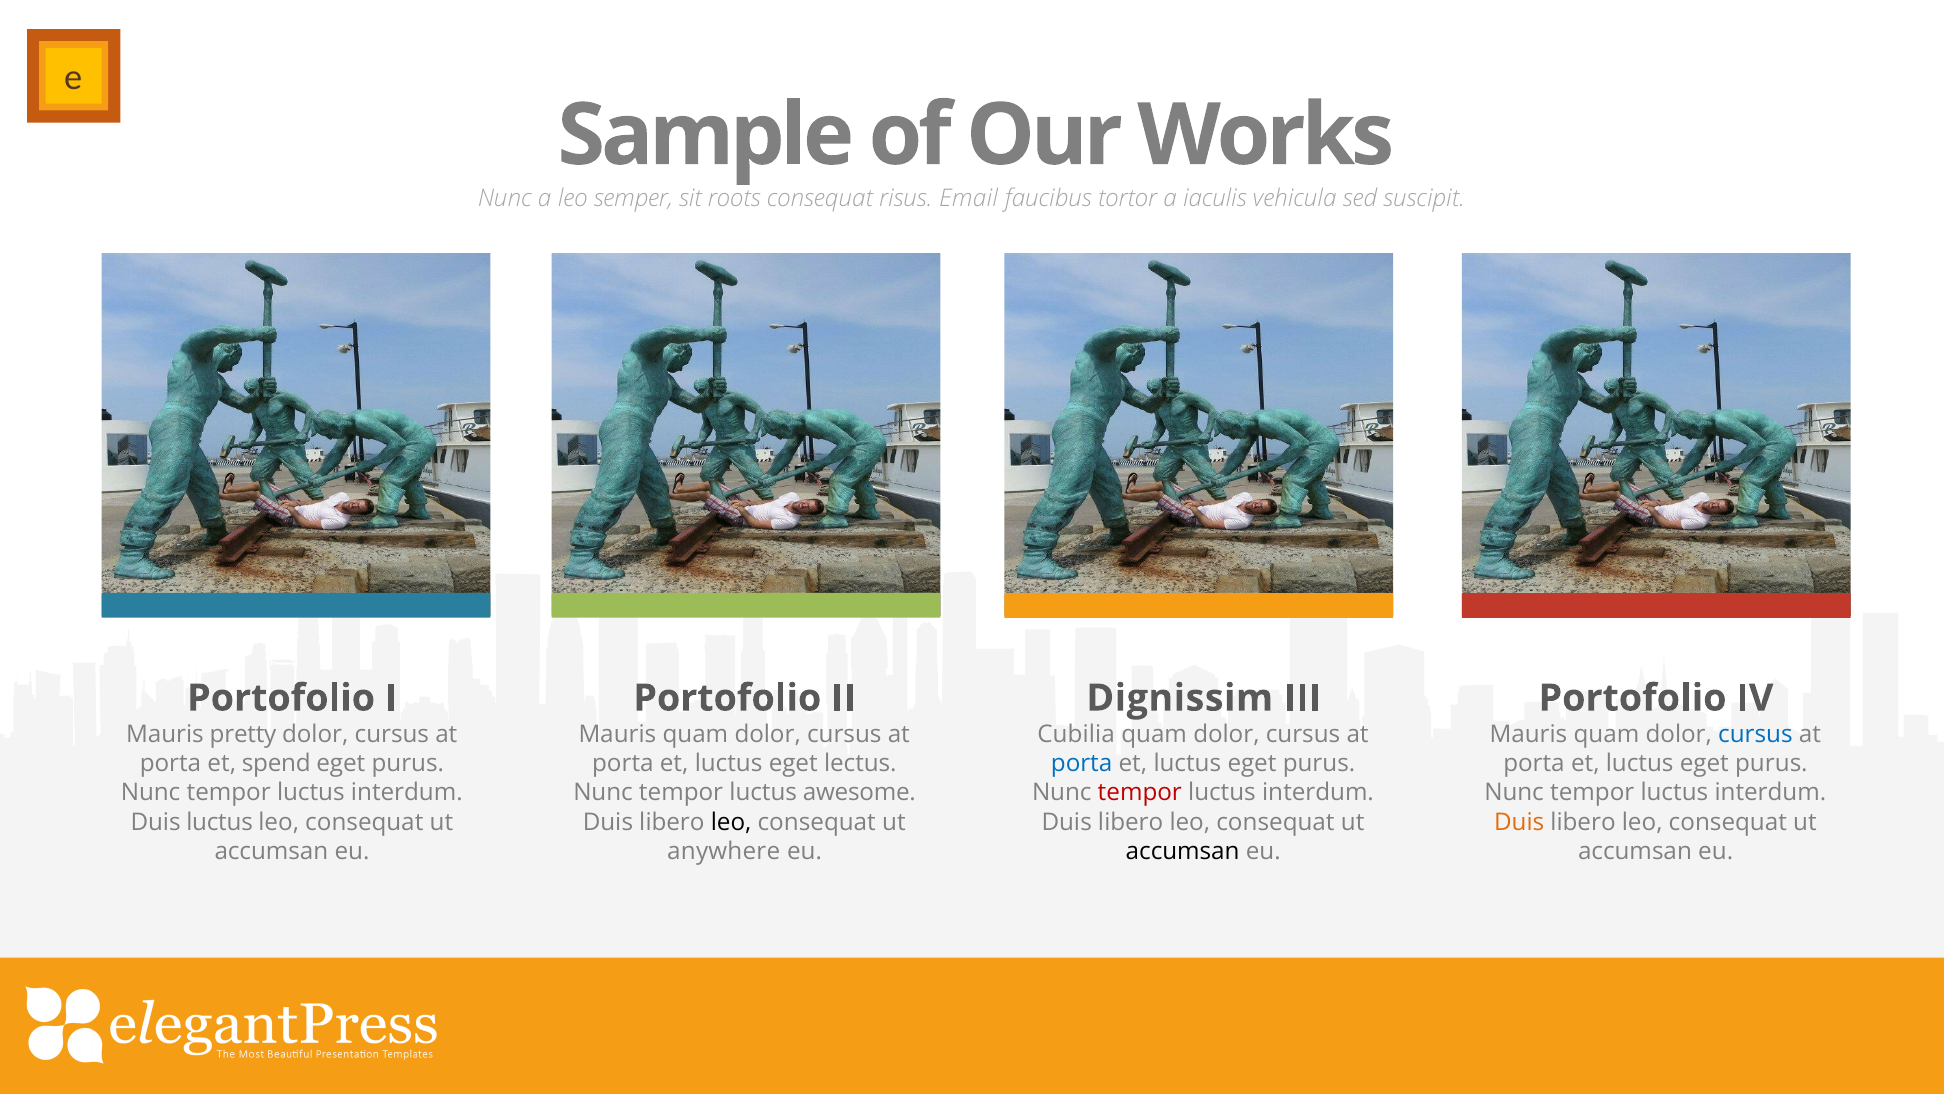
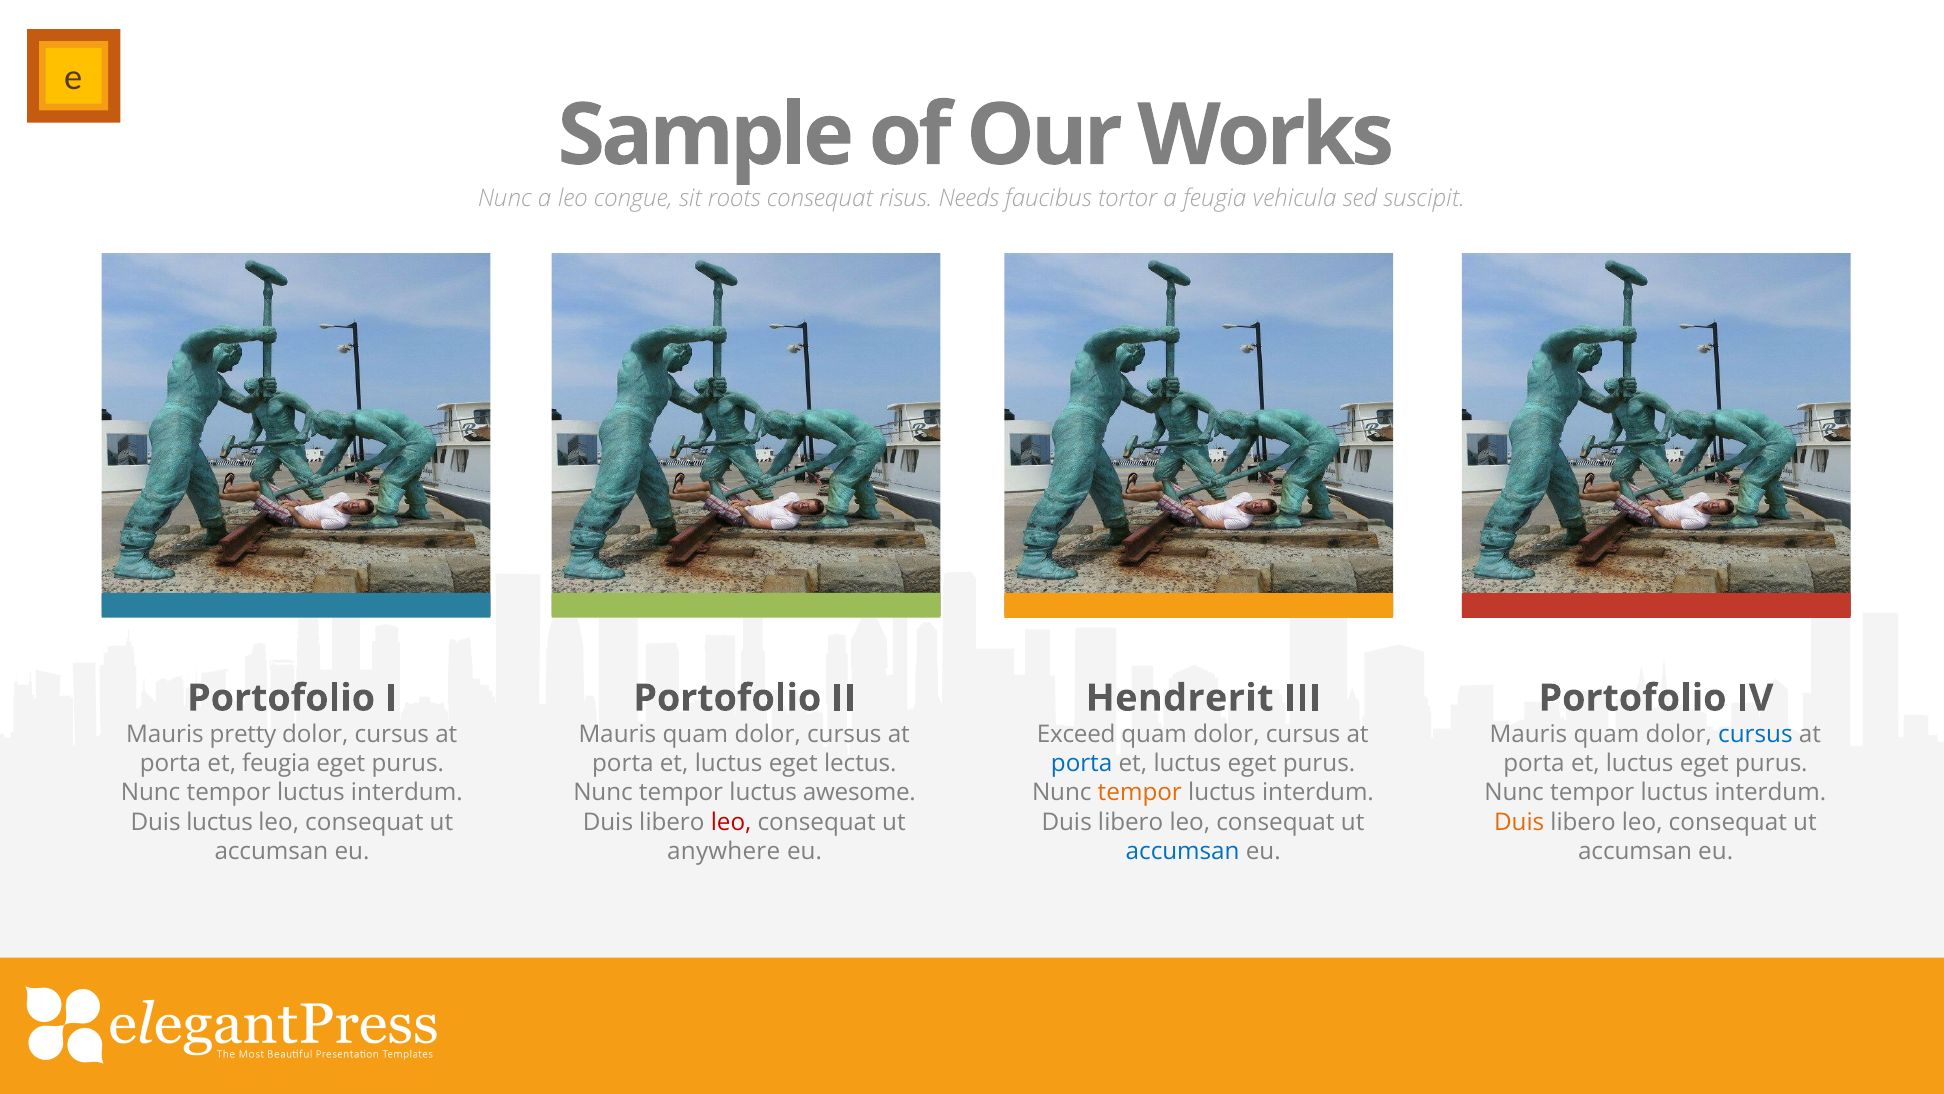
semper: semper -> congue
Email: Email -> Needs
a iaculis: iaculis -> feugia
Dignissim: Dignissim -> Hendrerit
Cubilia: Cubilia -> Exceed
et spend: spend -> feugia
tempor at (1140, 792) colour: red -> orange
leo at (731, 822) colour: black -> red
accumsan at (1183, 851) colour: black -> blue
